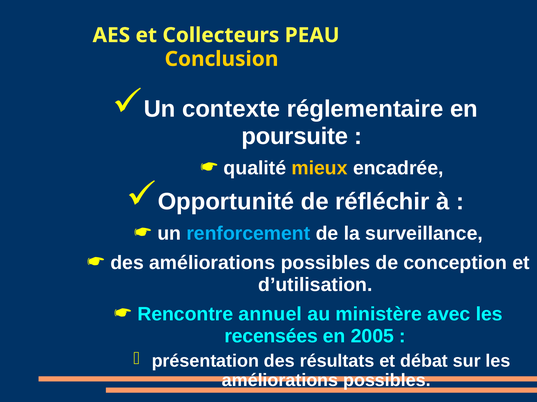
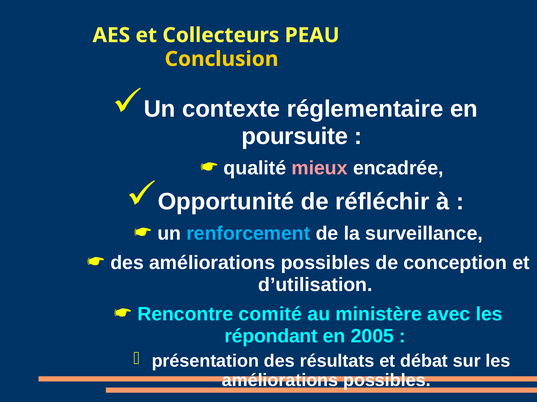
mieux colour: yellow -> pink
annuel: annuel -> comité
recensées: recensées -> répondant
